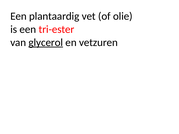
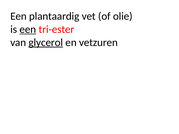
een at (28, 29) underline: none -> present
